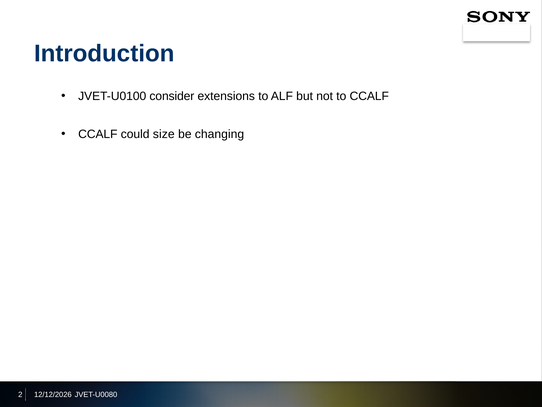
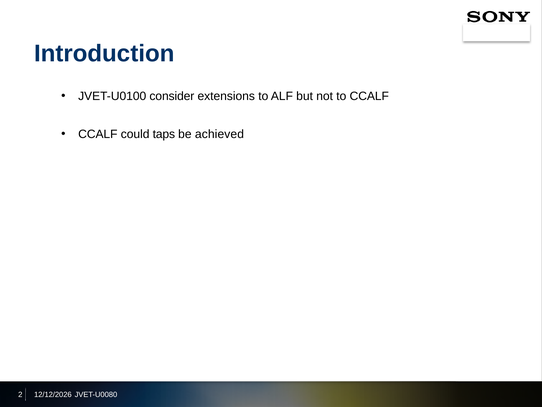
size: size -> taps
changing: changing -> achieved
